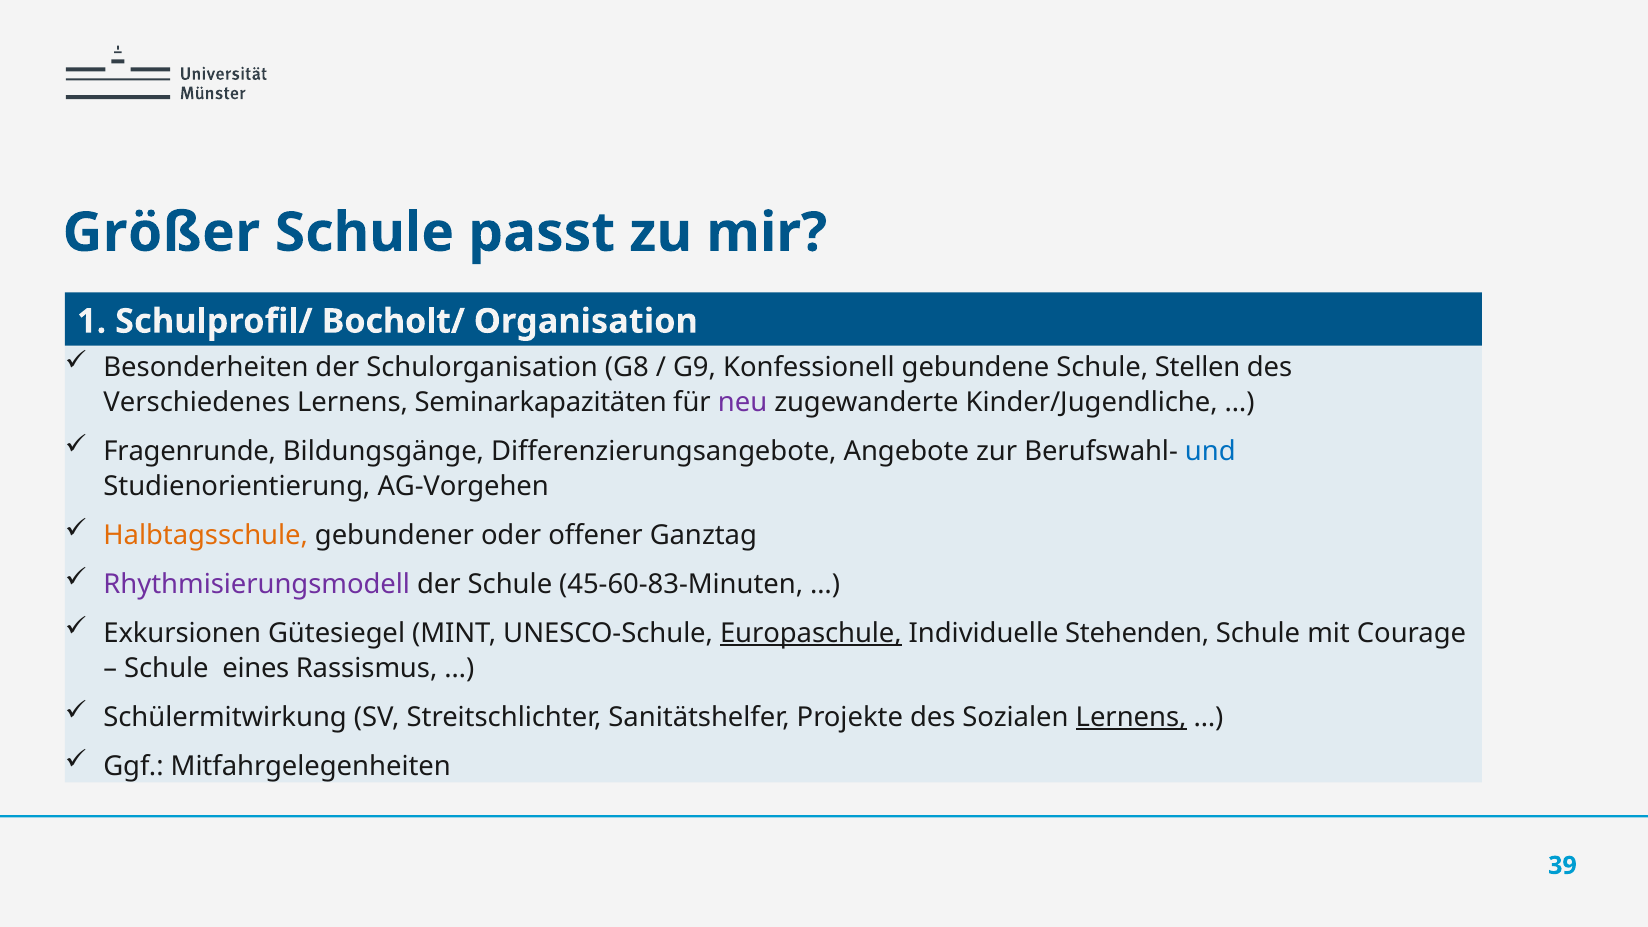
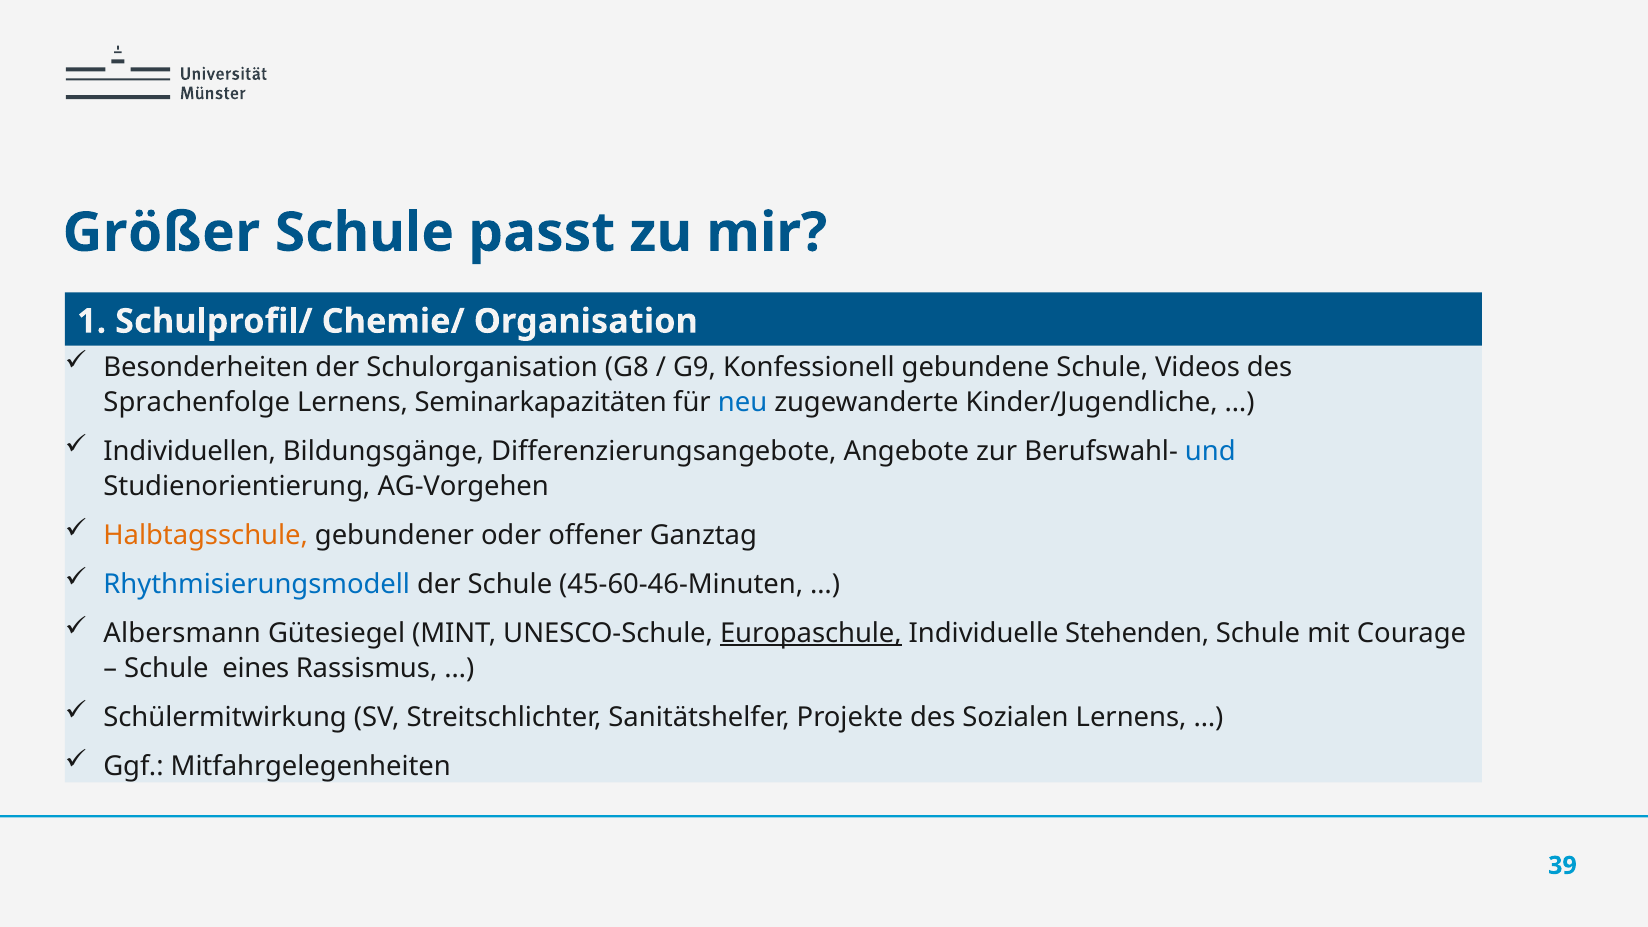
Bocholt/: Bocholt/ -> Chemie/
Stellen: Stellen -> Videos
Verschiedenes: Verschiedenes -> Sprachenfolge
neu colour: purple -> blue
Fragenrunde: Fragenrunde -> Individuellen
Rhythmisierungsmodell colour: purple -> blue
45-60-83-Minuten: 45-60-83-Minuten -> 45-60-46-Minuten
Exkursionen: Exkursionen -> Albersmann
Lernens at (1131, 717) underline: present -> none
